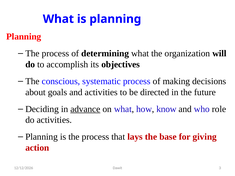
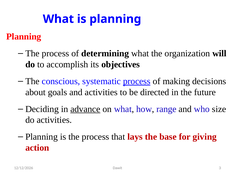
process at (137, 81) underline: none -> present
know: know -> range
role: role -> size
